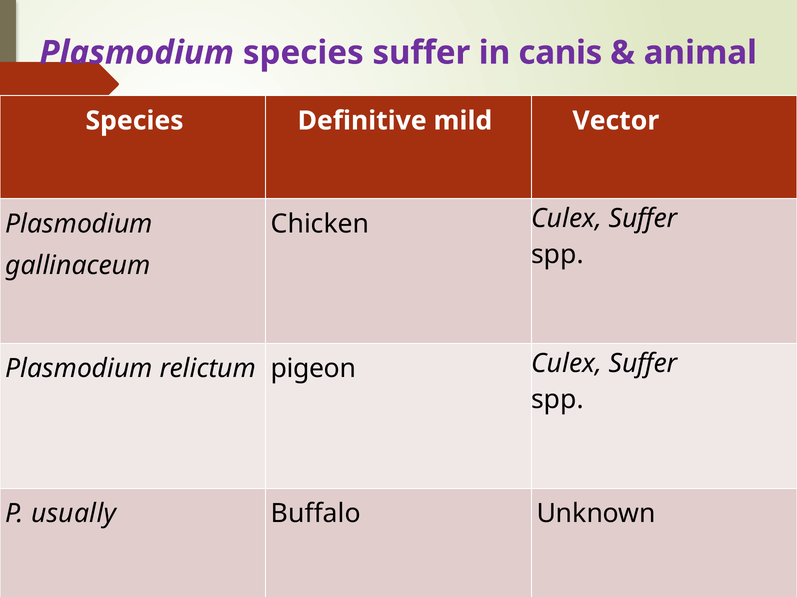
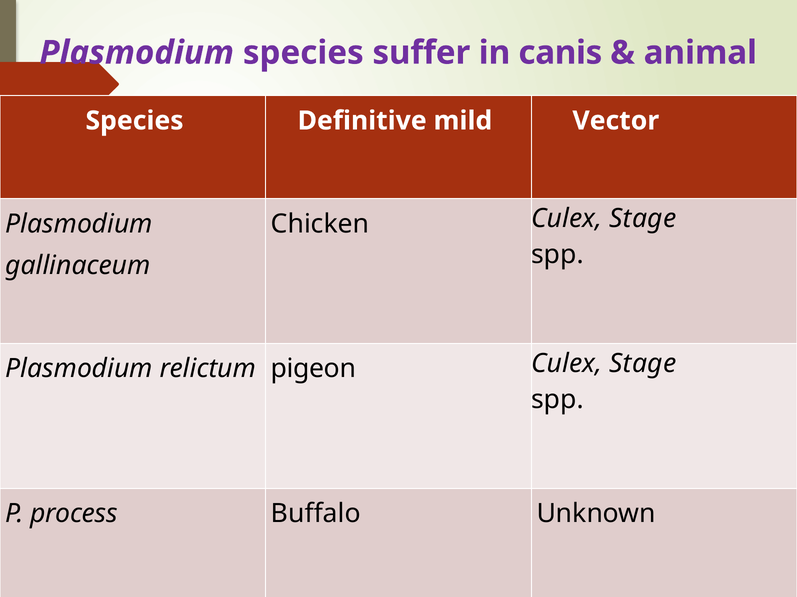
Chicken Culex Suffer: Suffer -> Stage
pigeon Culex Suffer: Suffer -> Stage
usually: usually -> process
